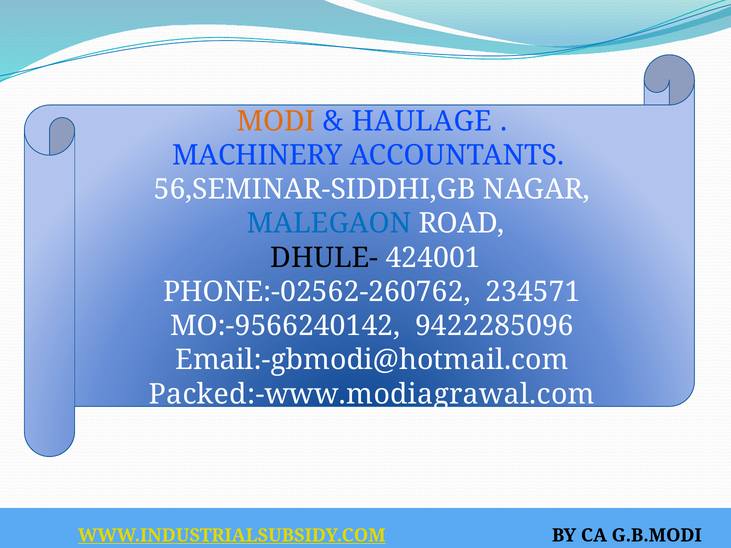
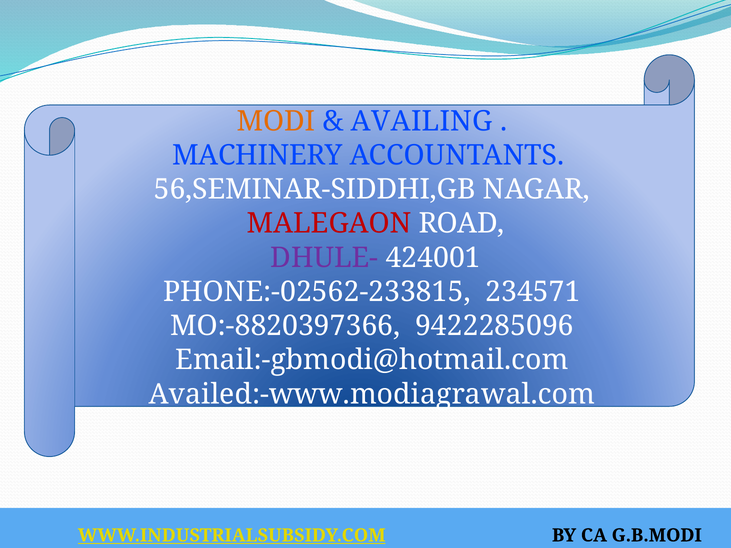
HAULAGE: HAULAGE -> AVAILING
MALEGAON colour: blue -> red
DHULE- colour: black -> purple
PHONE:-02562-260762: PHONE:-02562-260762 -> PHONE:-02562-233815
MO:-9566240142: MO:-9566240142 -> MO:-8820397366
Packed:-www.modiagrawal.com: Packed:-www.modiagrawal.com -> Availed:-www.modiagrawal.com
